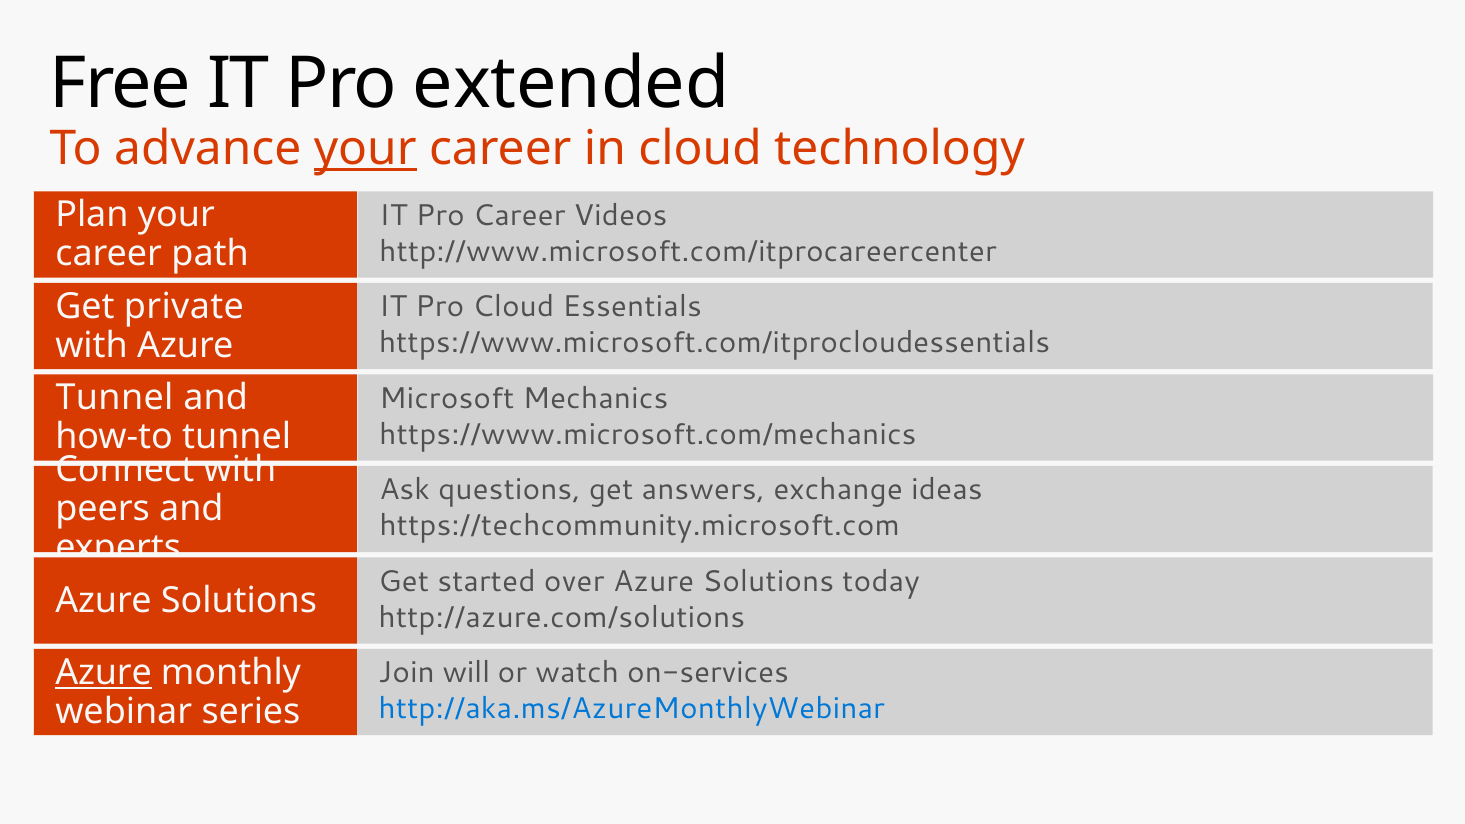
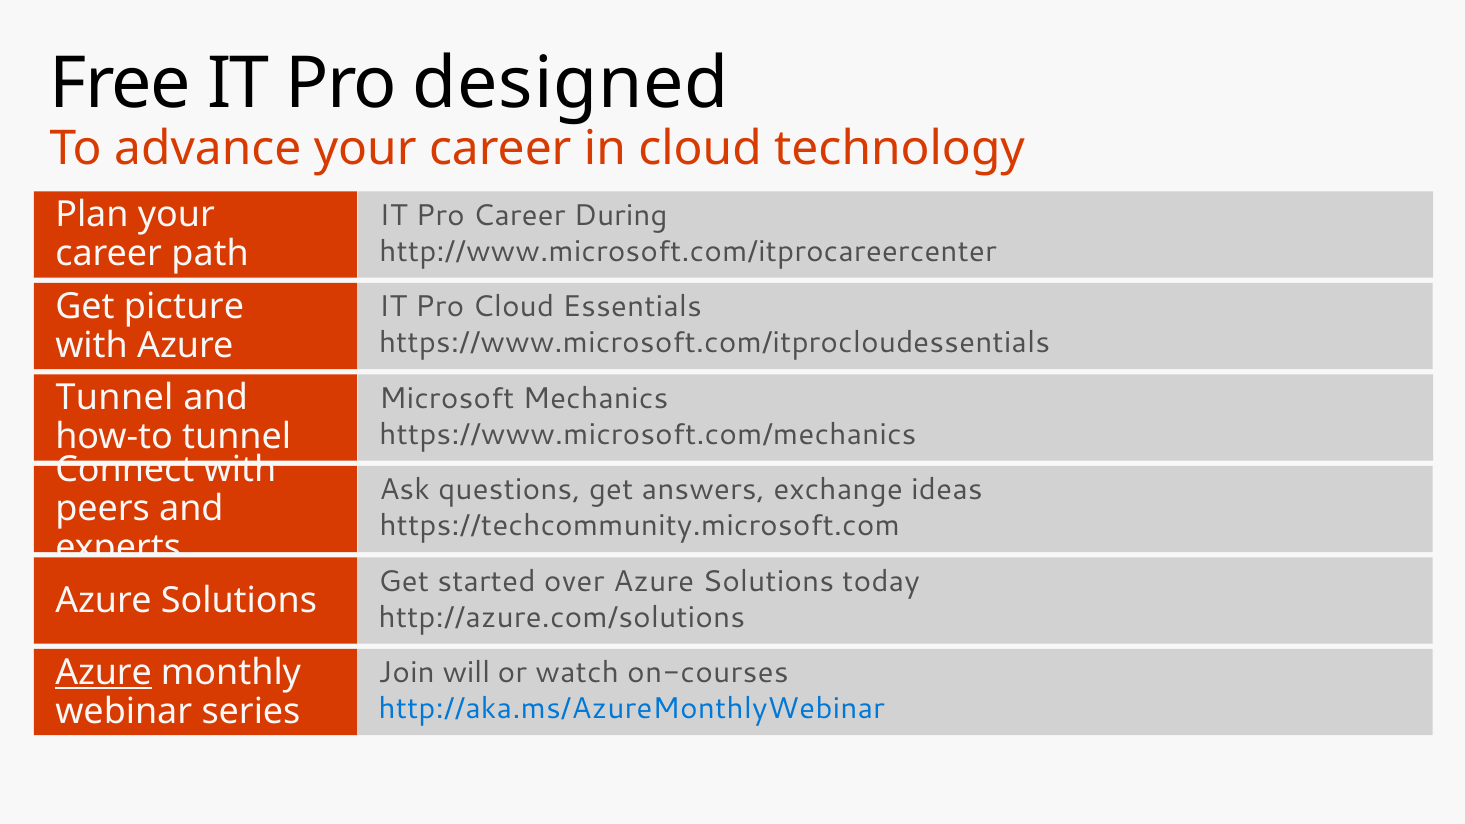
extended: extended -> designed
your at (365, 149) underline: present -> none
Videos: Videos -> During
private: private -> picture
on-services: on-services -> on-courses
